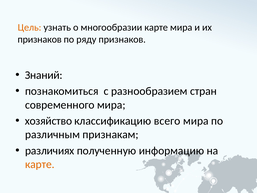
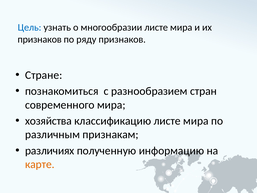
Цель colour: orange -> blue
многообразии карте: карте -> листе
Знаний: Знаний -> Стране
хозяйство: хозяйство -> хозяйства
классификацию всего: всего -> листе
